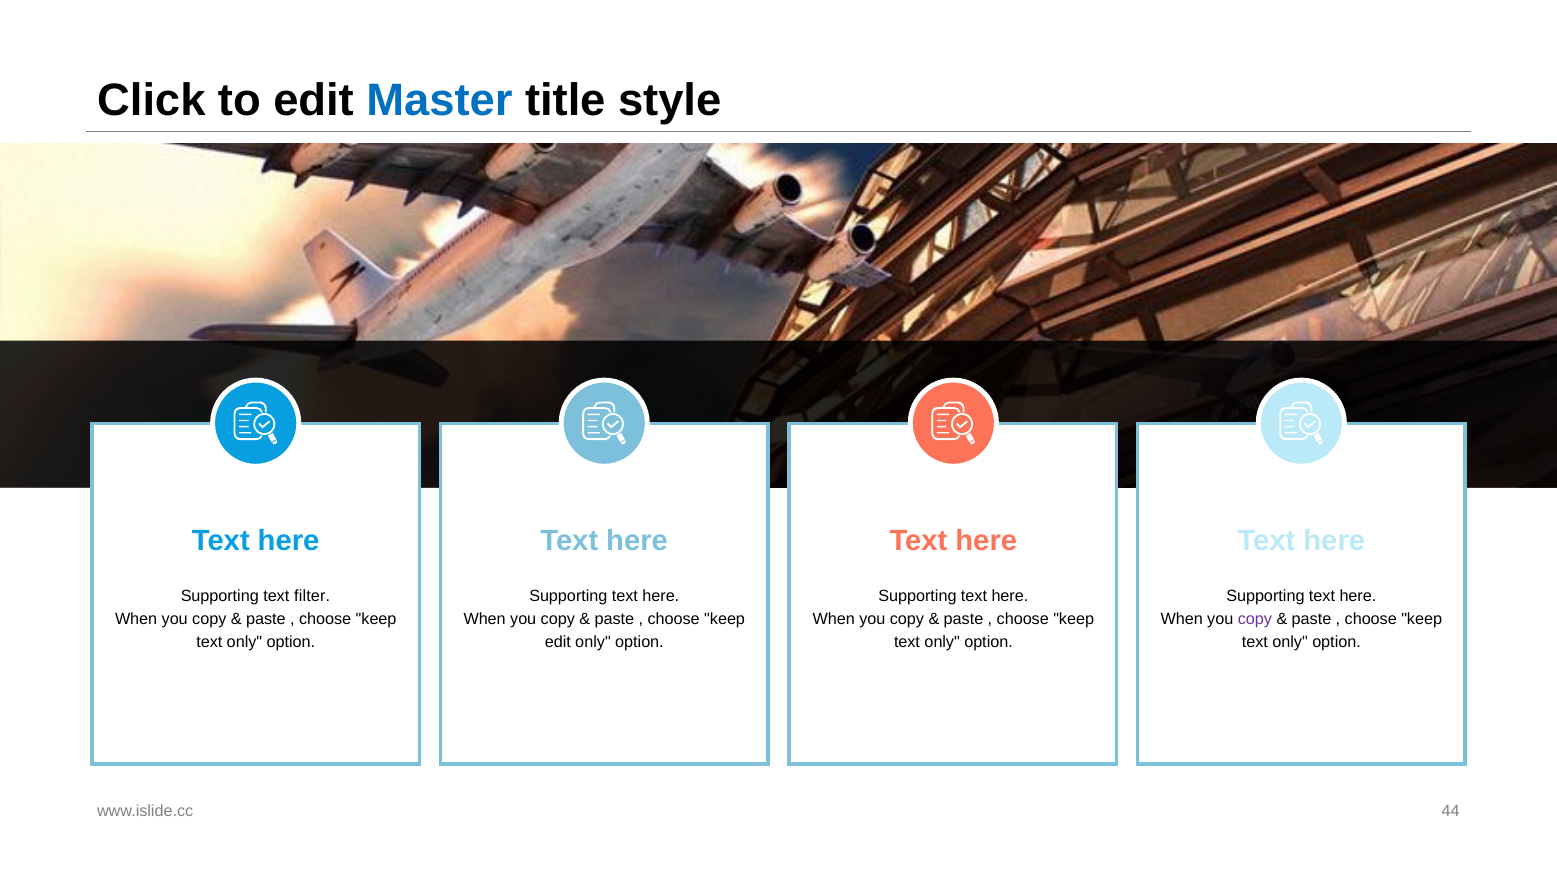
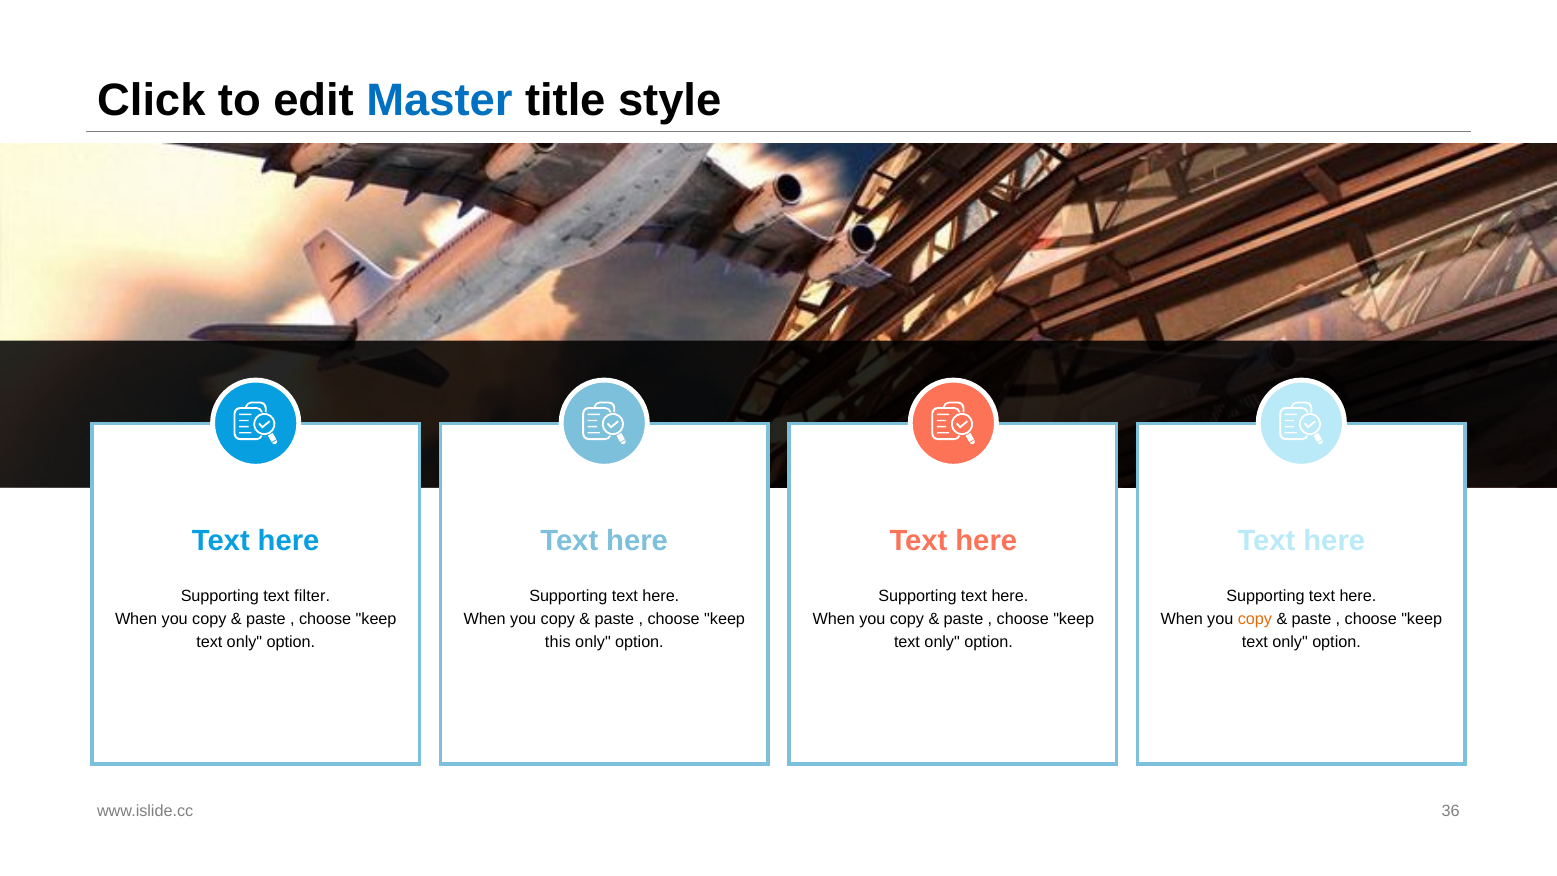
copy at (1255, 619) colour: purple -> orange
edit at (558, 642): edit -> this
44: 44 -> 36
